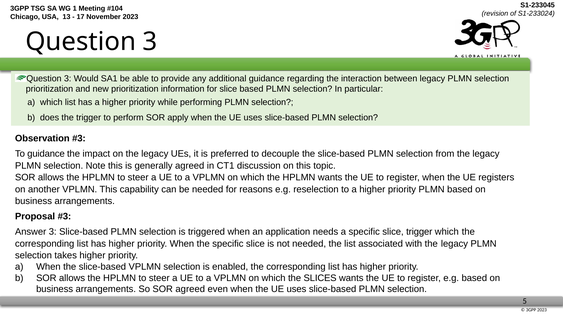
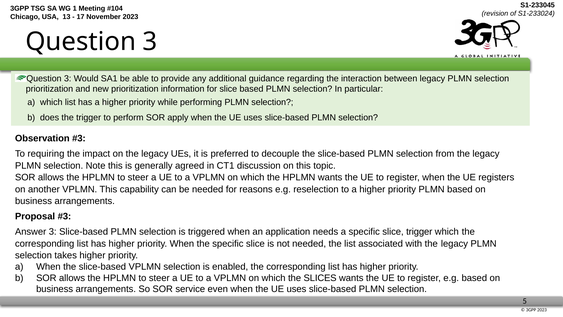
To guidance: guidance -> requiring
SOR agreed: agreed -> service
